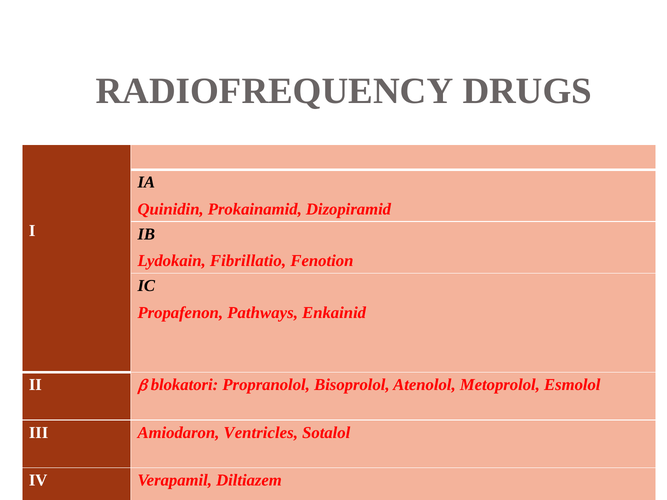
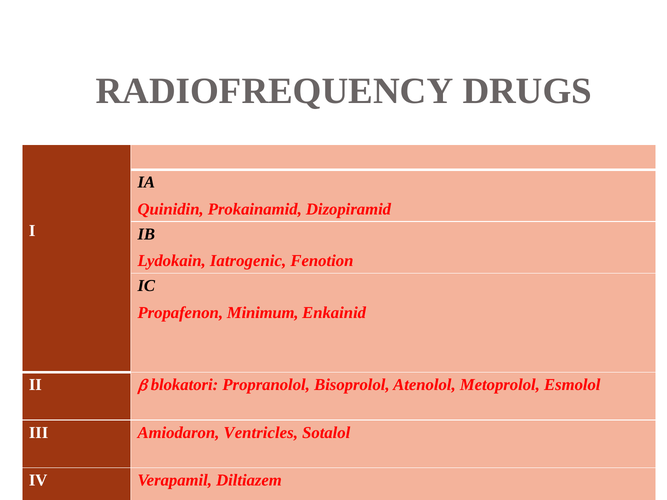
Fibrillatio: Fibrillatio -> Iatrogenic
Pathways: Pathways -> Minimum
